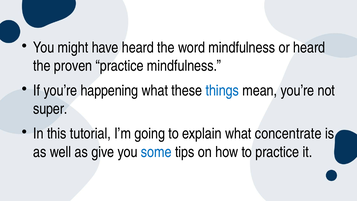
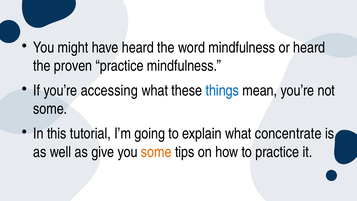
happening: happening -> accessing
super at (50, 109): super -> some
some at (156, 152) colour: blue -> orange
